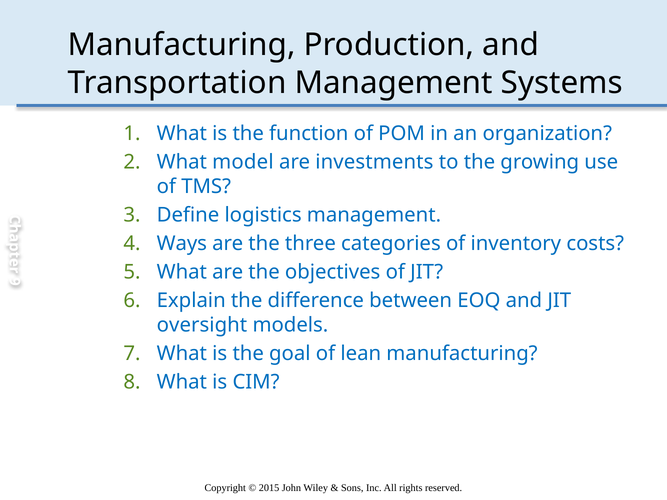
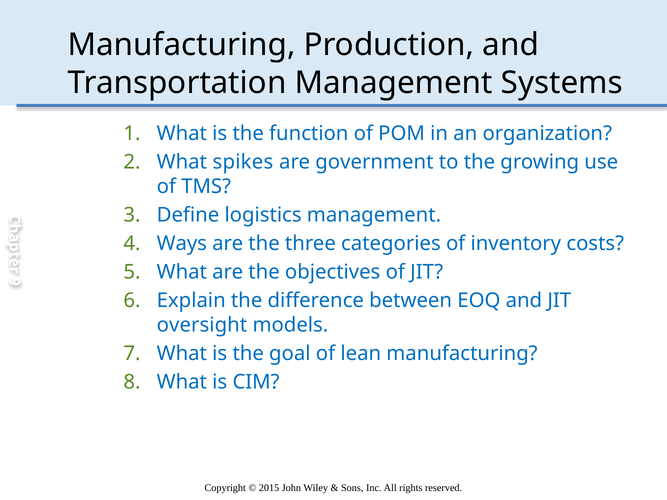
model: model -> spikes
investments: investments -> government
